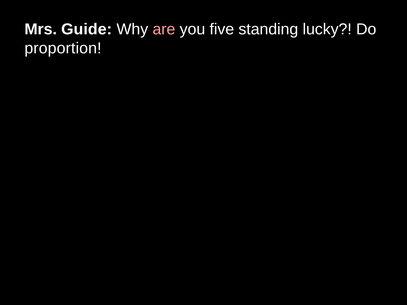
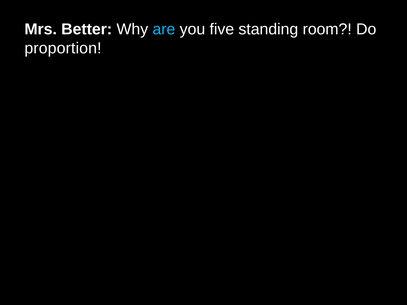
Guide: Guide -> Better
are colour: pink -> light blue
lucky: lucky -> room
